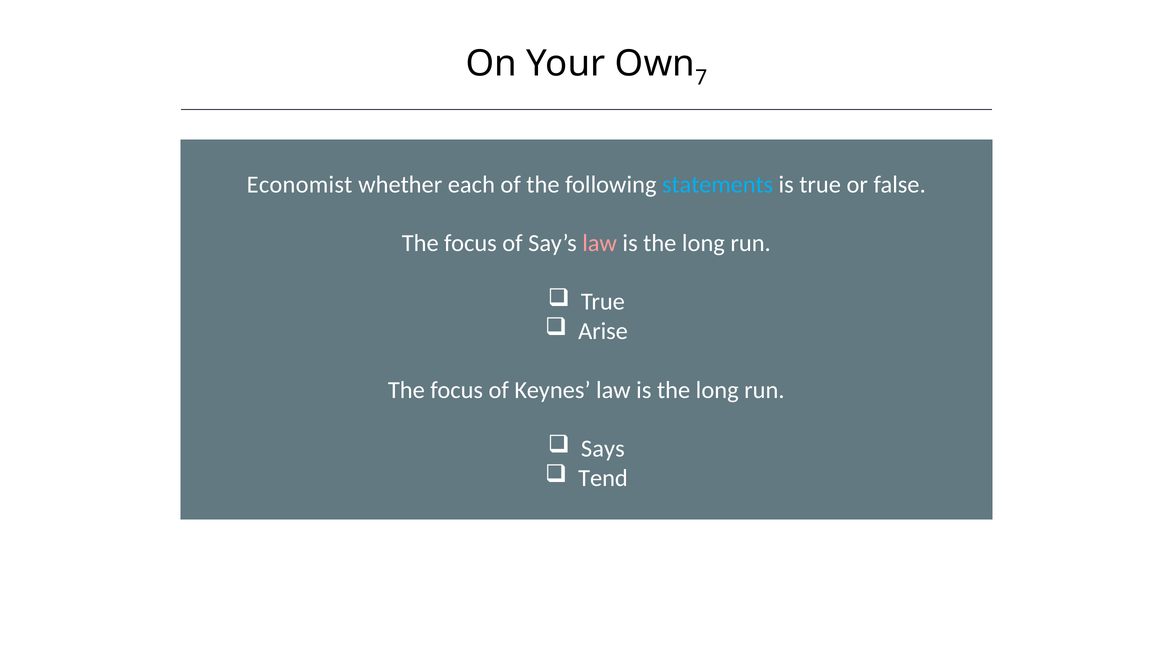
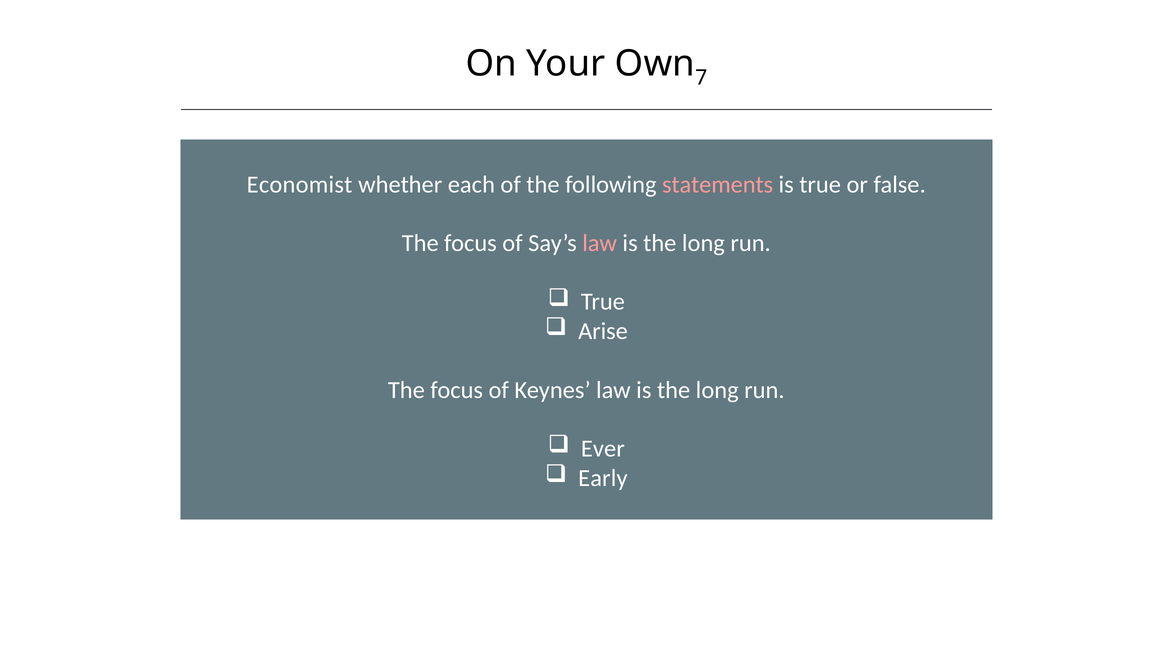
statements colour: light blue -> pink
Says: Says -> Ever
Tend: Tend -> Early
